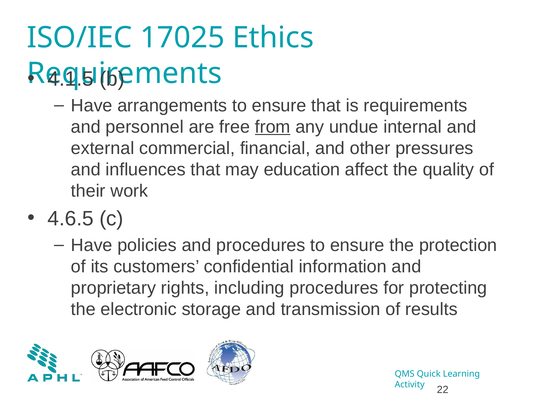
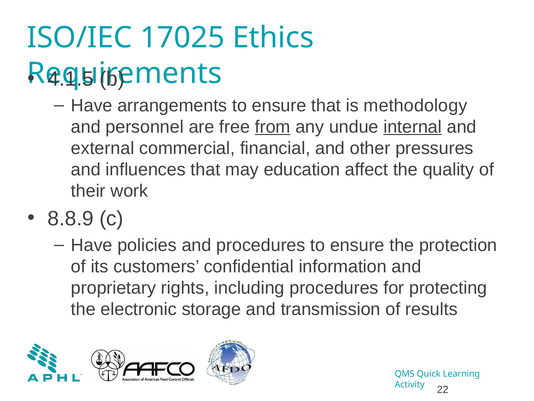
is requirements: requirements -> methodology
internal underline: none -> present
4.6.5: 4.6.5 -> 8.8.9
